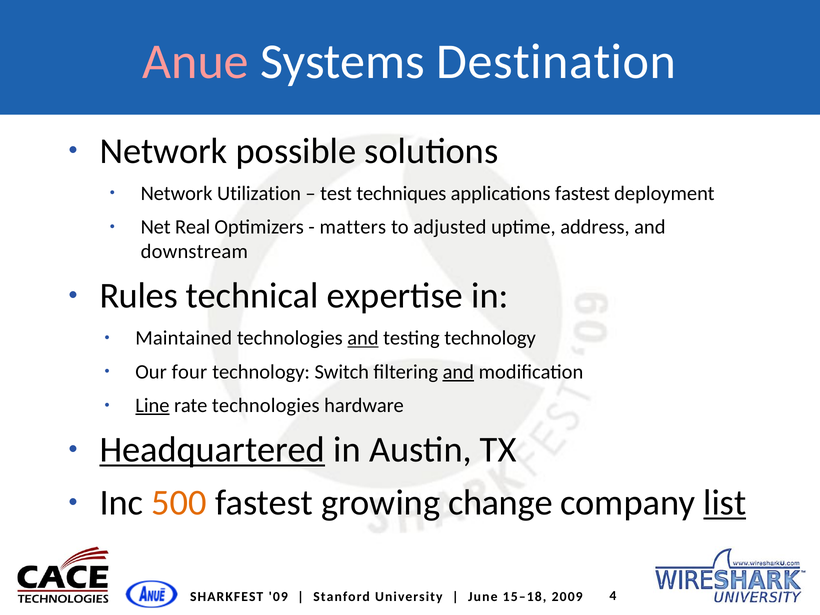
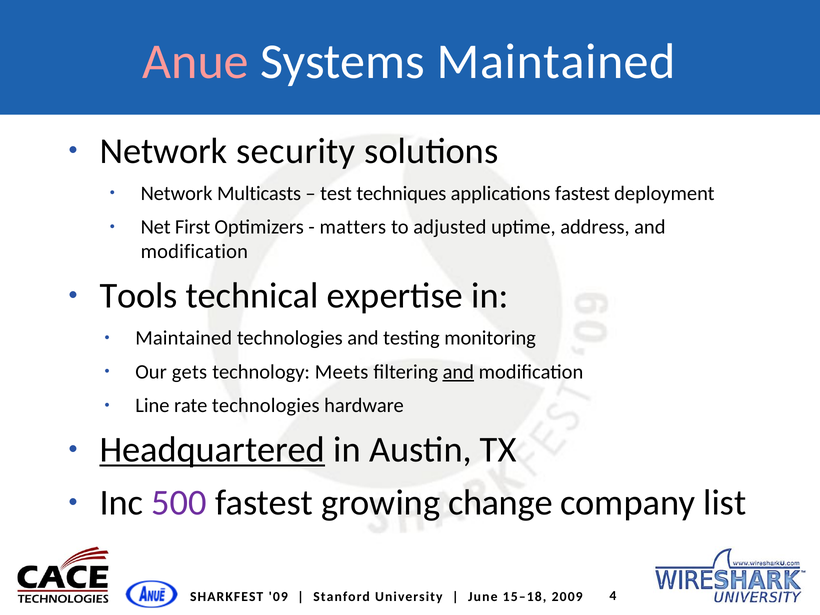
Systems Destination: Destination -> Maintained
possible: possible -> security
Utilization: Utilization -> Multicasts
Real: Real -> First
downstream at (194, 252): downstream -> modification
Rules: Rules -> Tools
and at (363, 338) underline: present -> none
testing technology: technology -> monitoring
four: four -> gets
Switch: Switch -> Meets
Line underline: present -> none
500 colour: orange -> purple
list underline: present -> none
